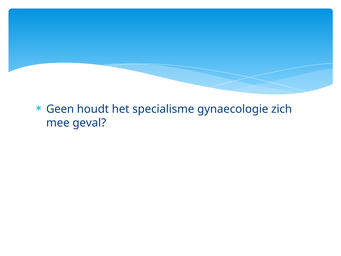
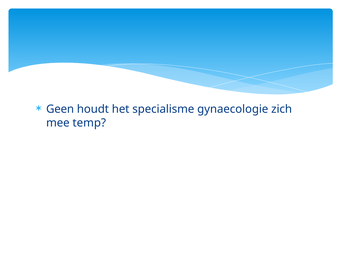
geval: geval -> temp
